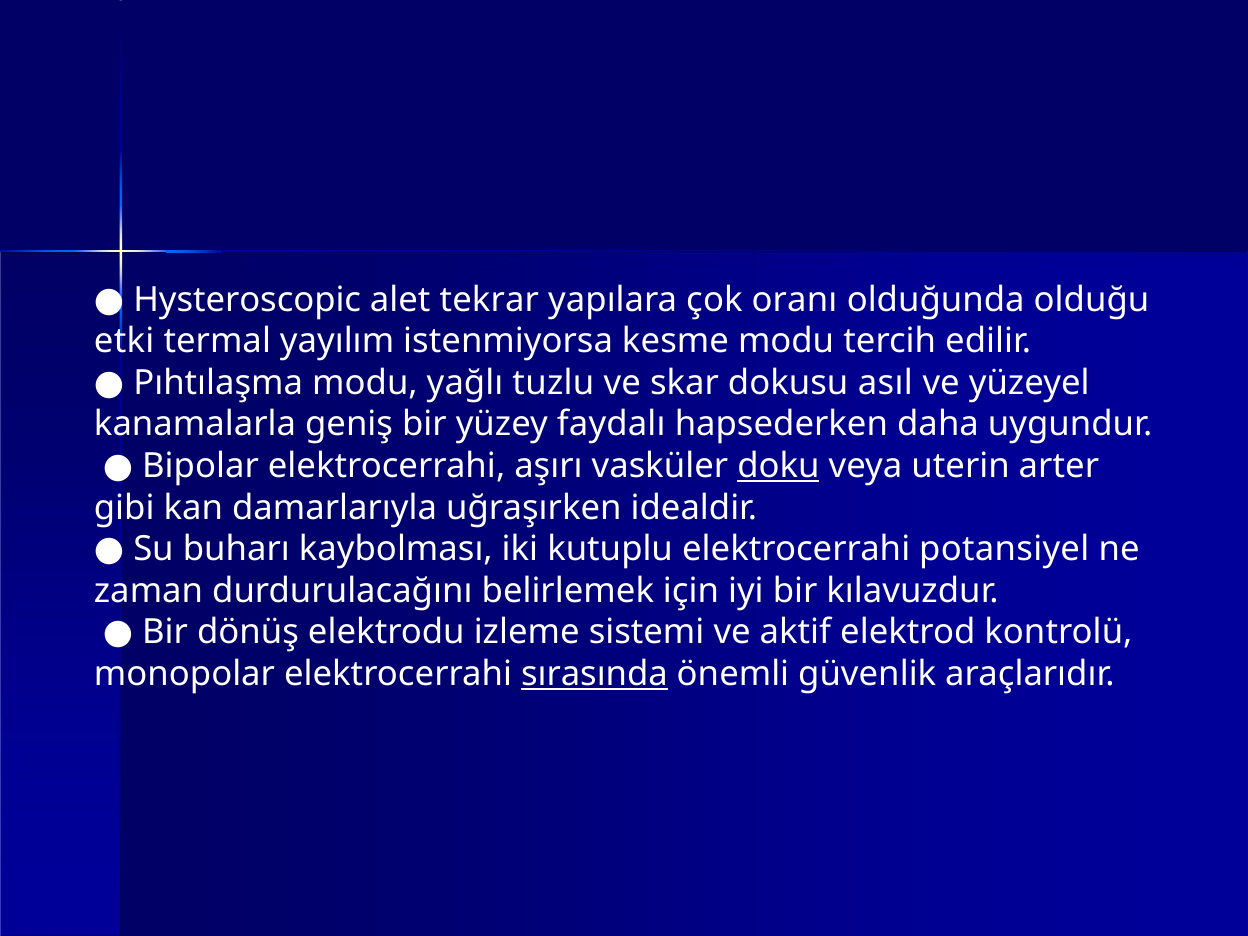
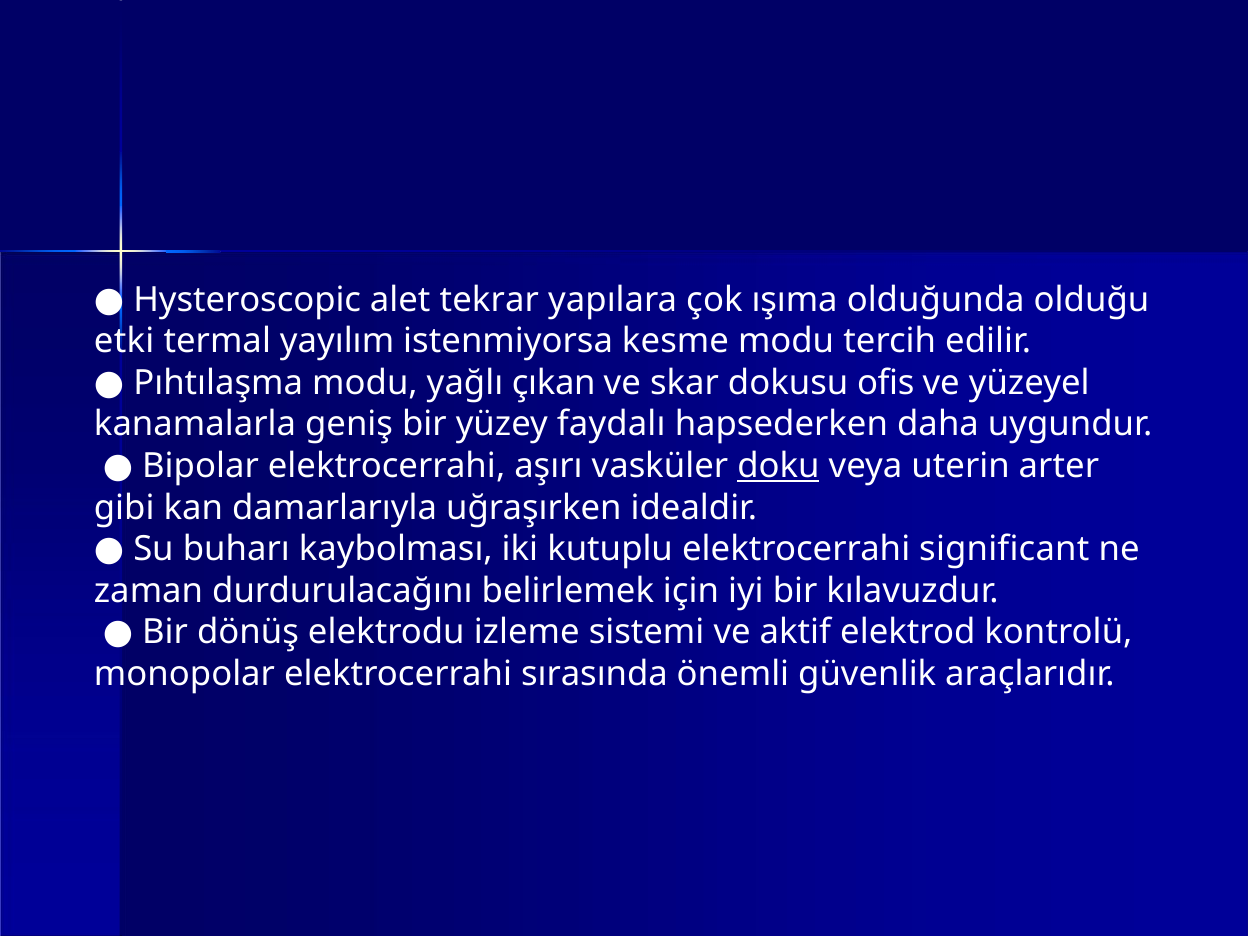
oranı: oranı -> ışıma
tuzlu: tuzlu -> çıkan
asıl: asıl -> ofis
potansiyel: potansiyel -> significant
sırasında underline: present -> none
